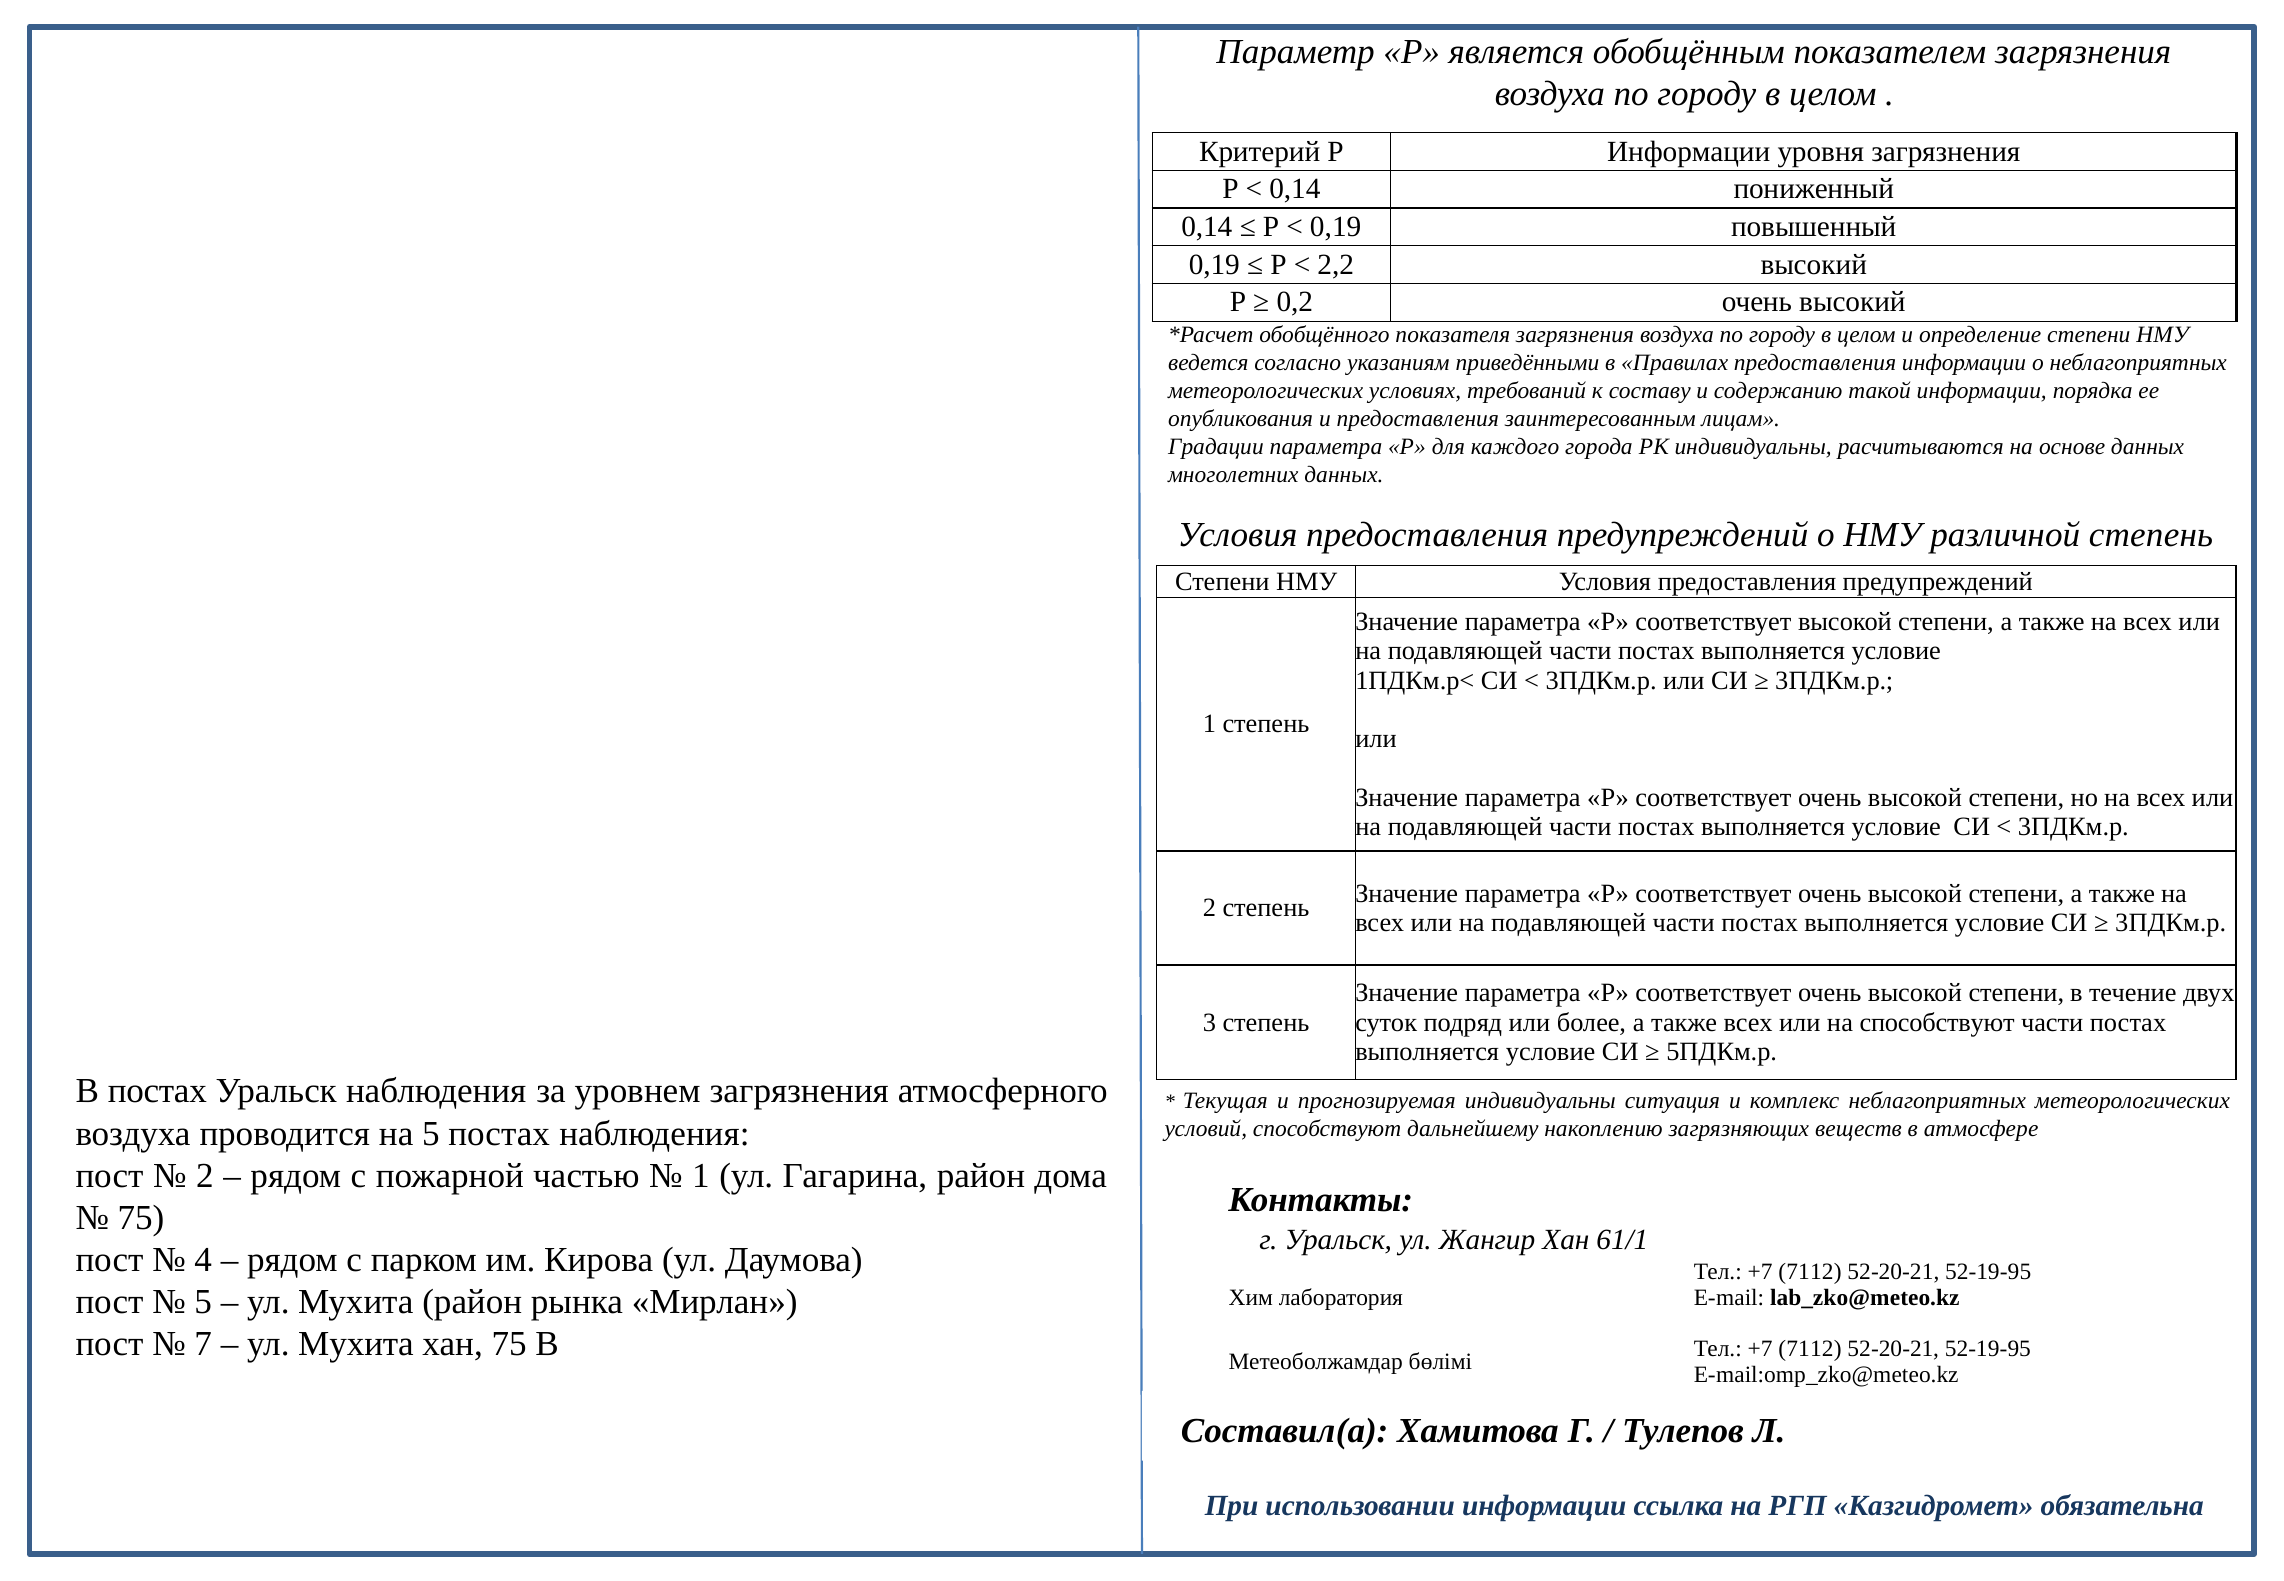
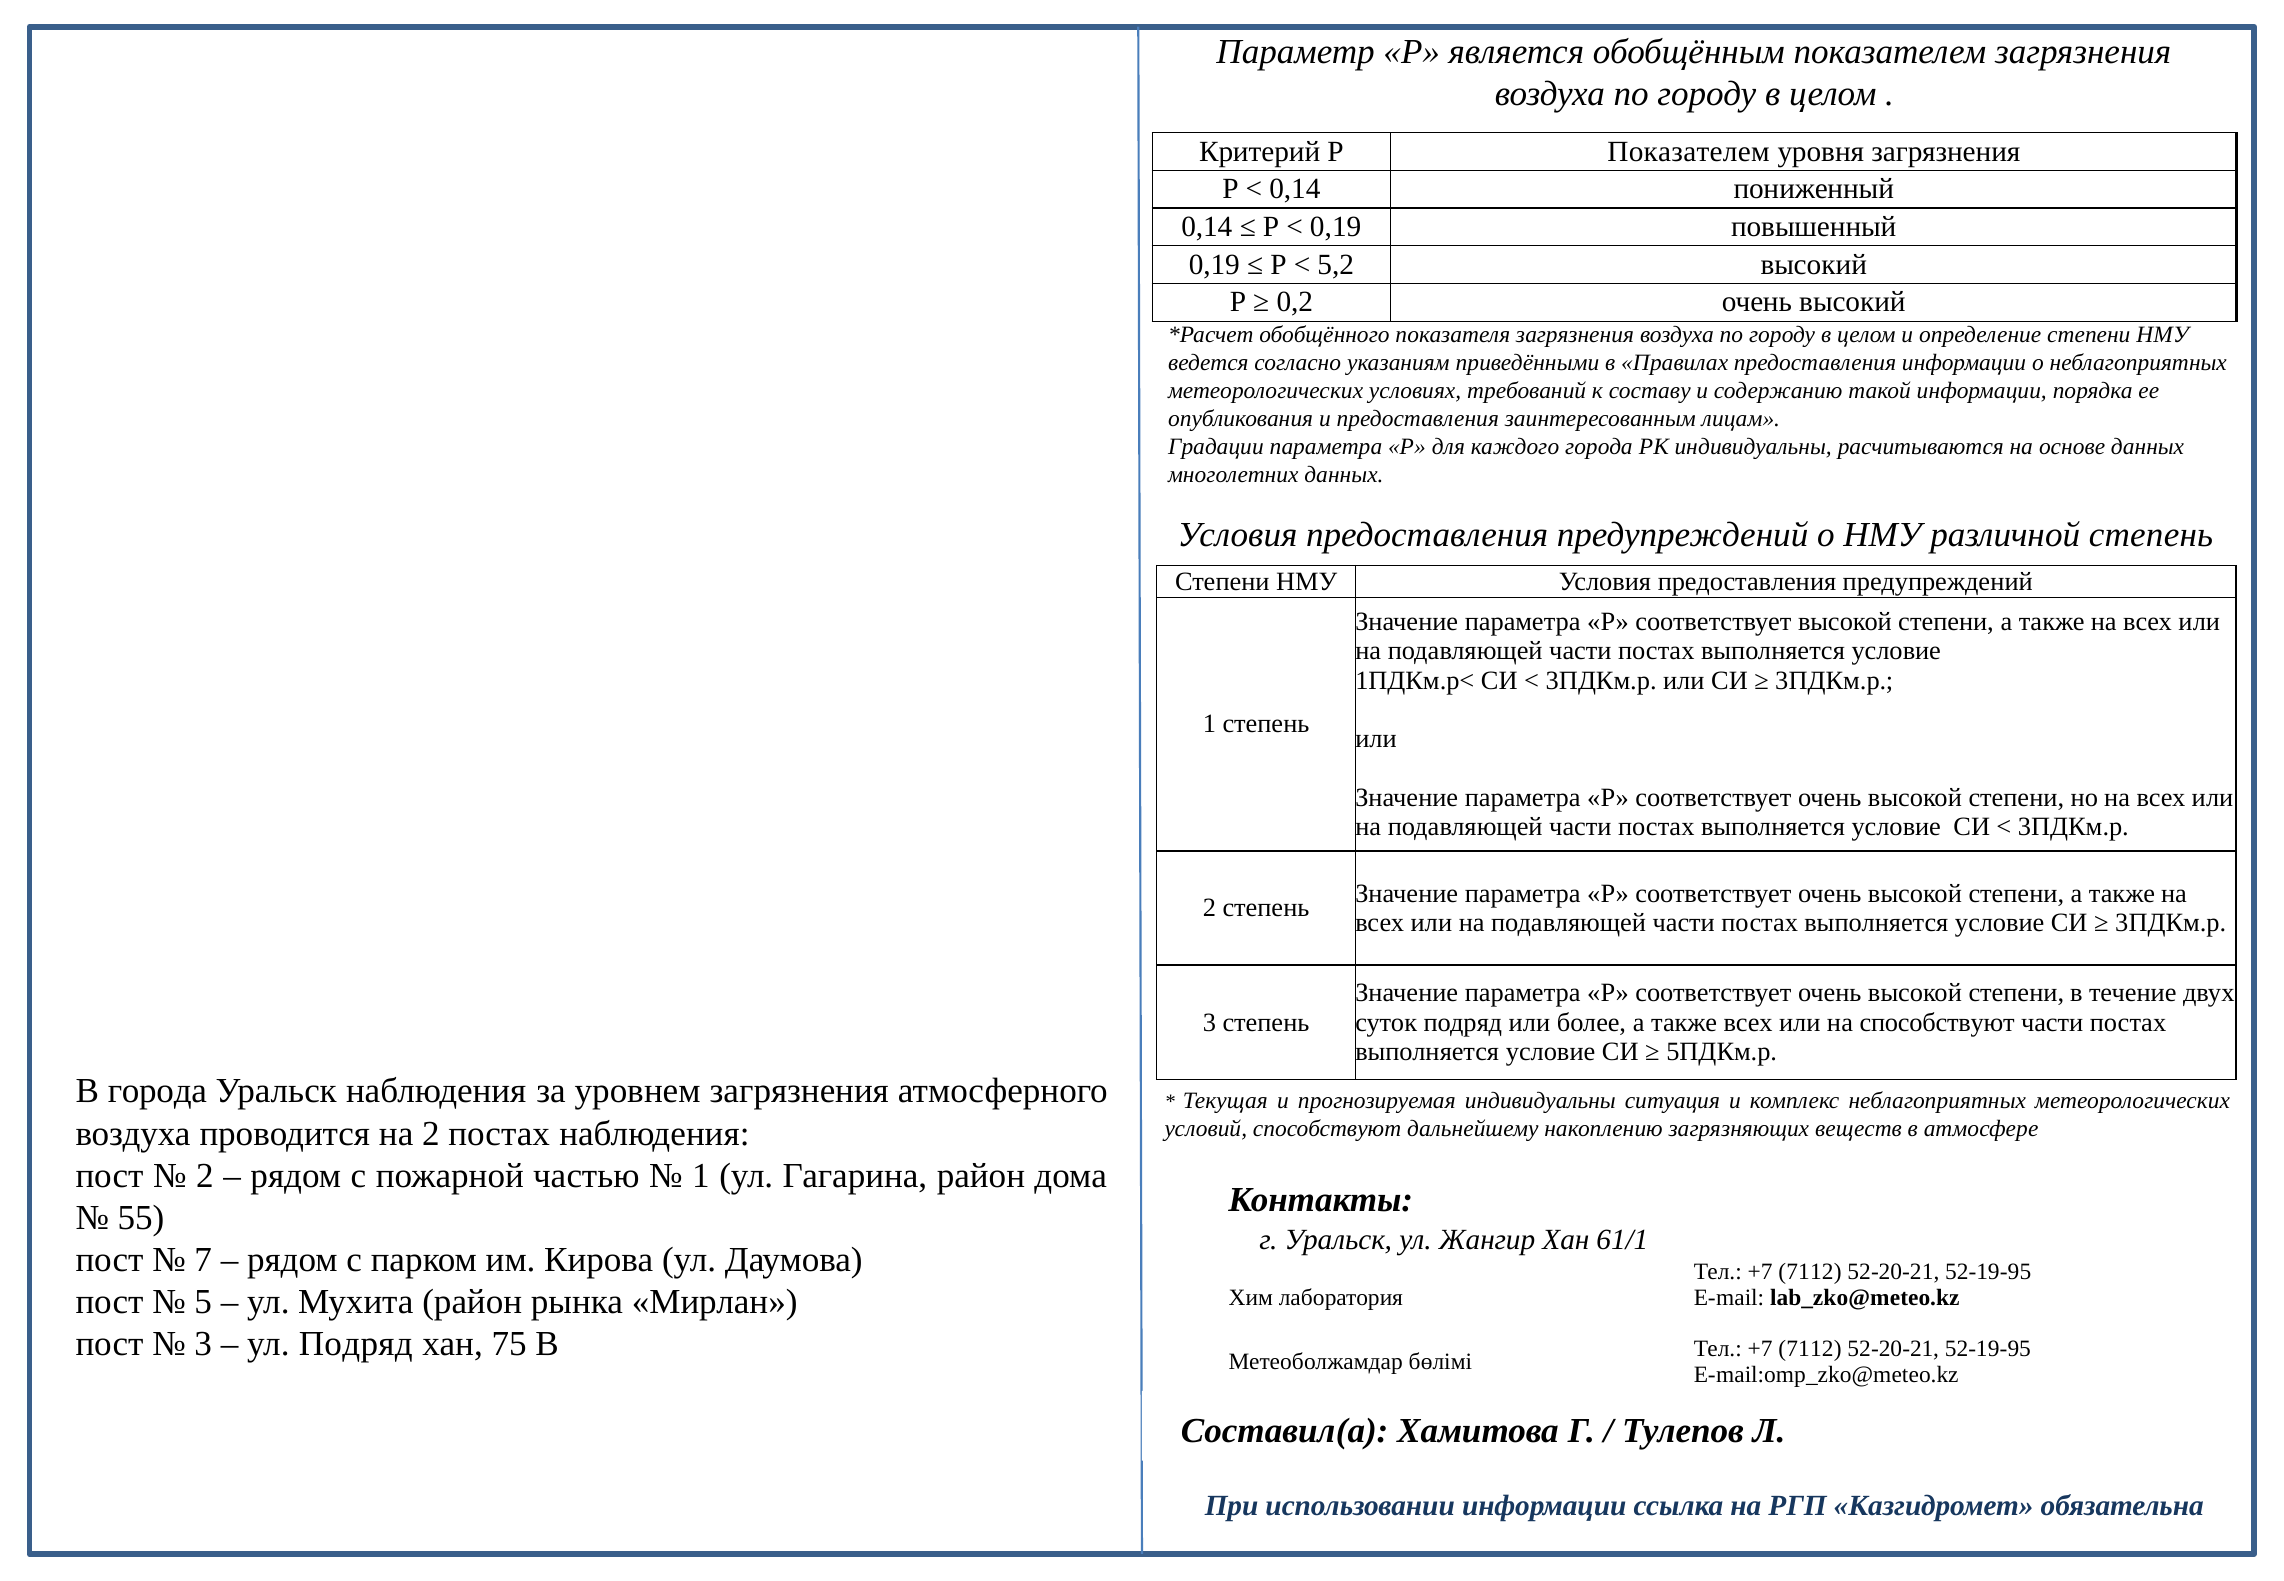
Р Информации: Информации -> Показателем
2,2: 2,2 -> 5,2
В постах: постах -> города
на 5: 5 -> 2
75 at (141, 1218): 75 -> 55
4: 4 -> 7
7 at (203, 1345): 7 -> 3
Мухита at (356, 1345): Мухита -> Подряд
